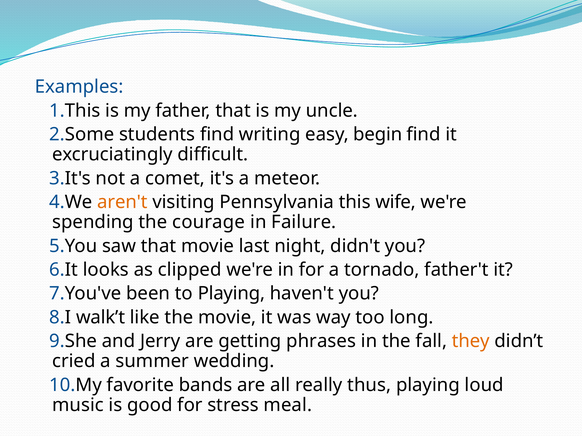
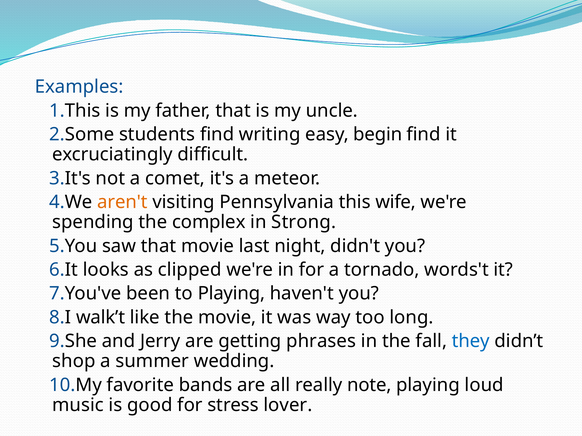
courage: courage -> complex
Failure: Failure -> Strong
father't: father't -> words't
they colour: orange -> blue
cried: cried -> shop
thus: thus -> note
meal: meal -> lover
